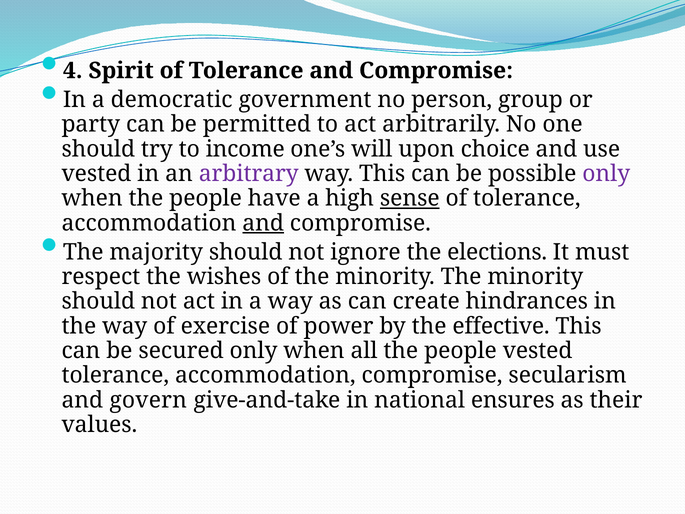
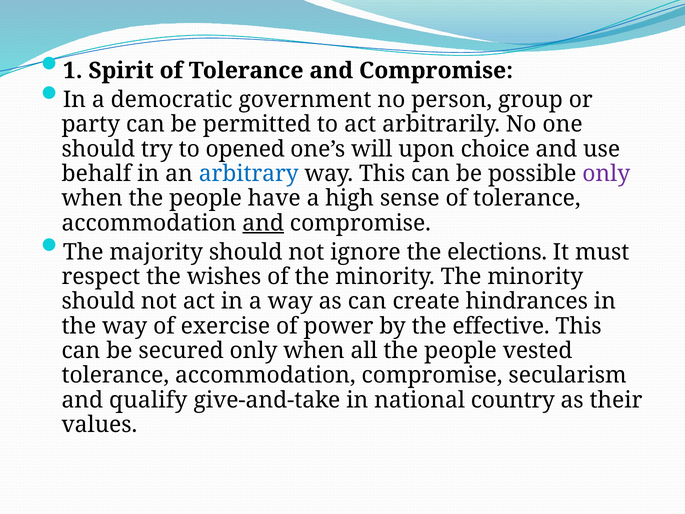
4: 4 -> 1
income: income -> opened
vested at (96, 174): vested -> behalf
arbitrary colour: purple -> blue
sense underline: present -> none
govern: govern -> qualify
ensures: ensures -> country
